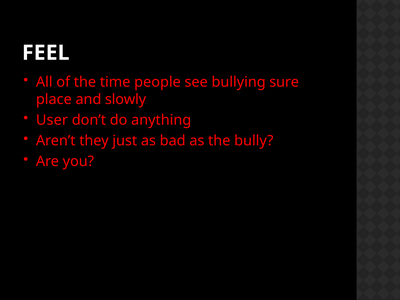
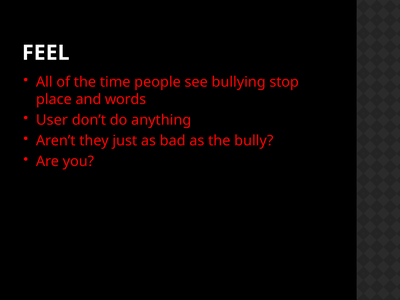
sure: sure -> stop
slowly: slowly -> words
